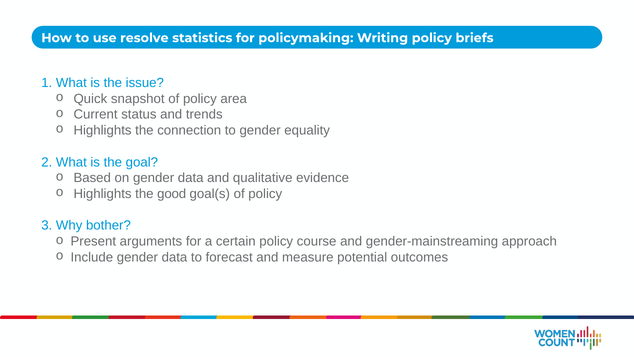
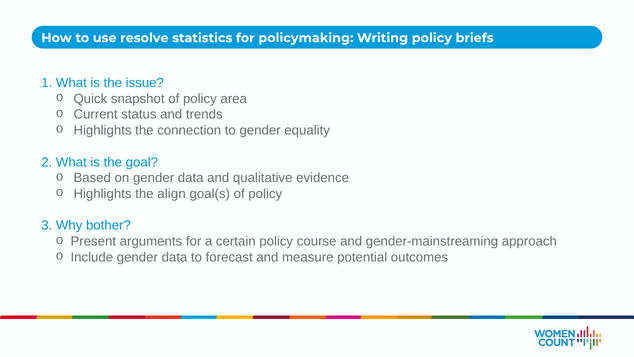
good: good -> align
